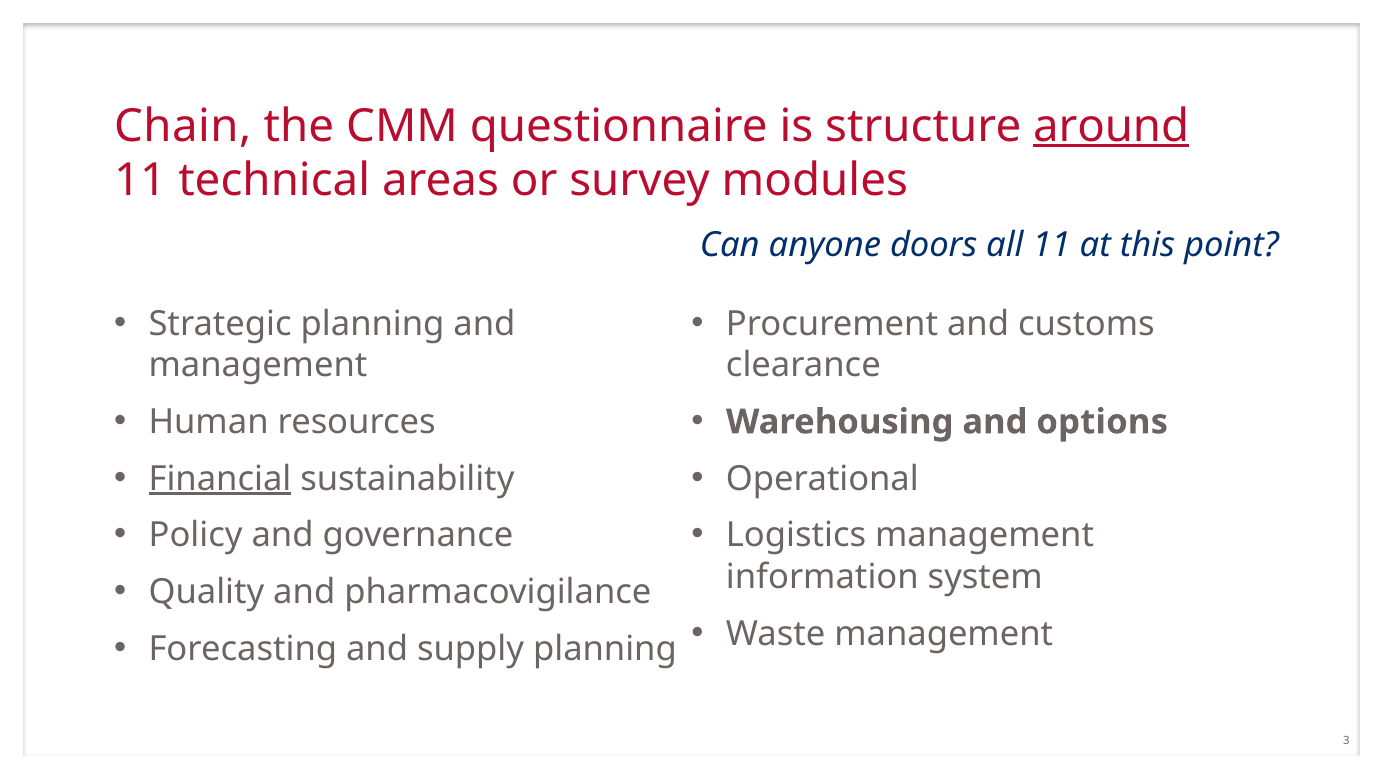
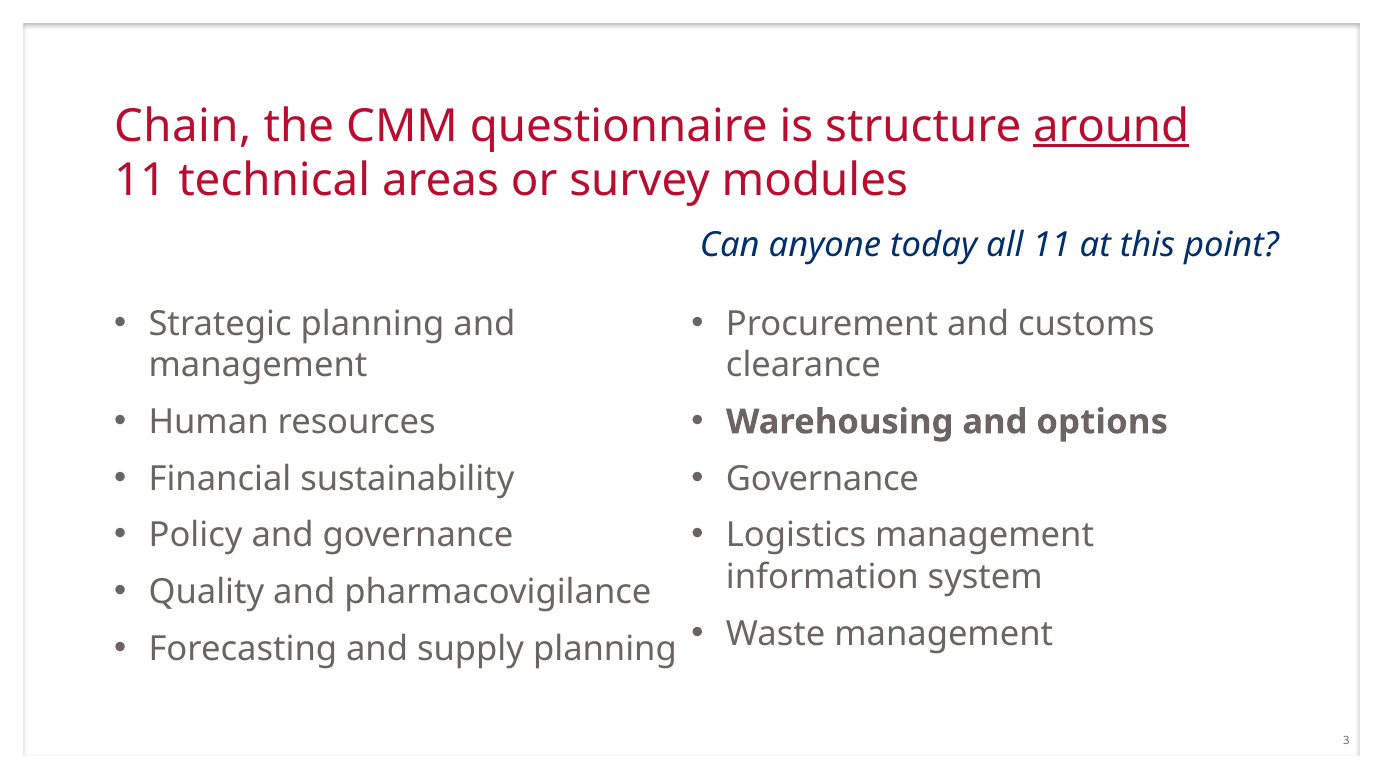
doors: doors -> today
Financial underline: present -> none
Operational at (822, 479): Operational -> Governance
